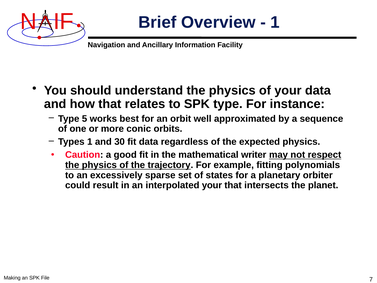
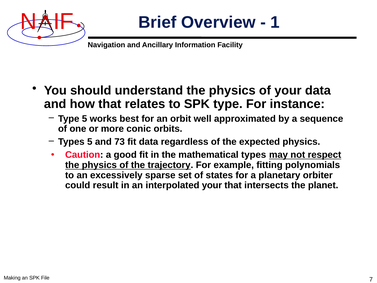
Types 1: 1 -> 5
30: 30 -> 73
mathematical writer: writer -> types
